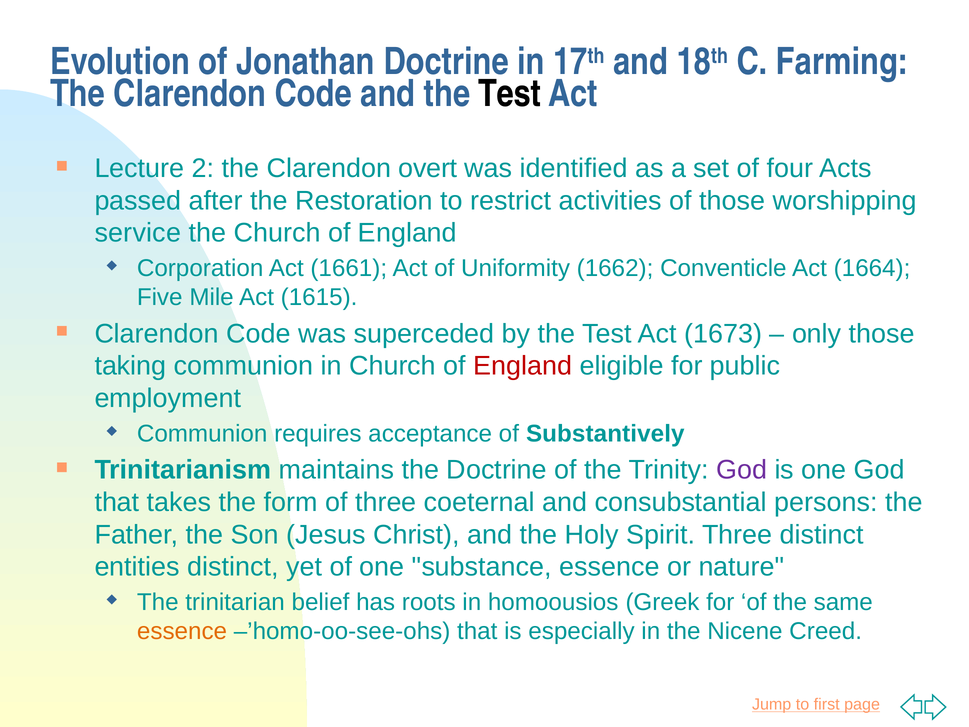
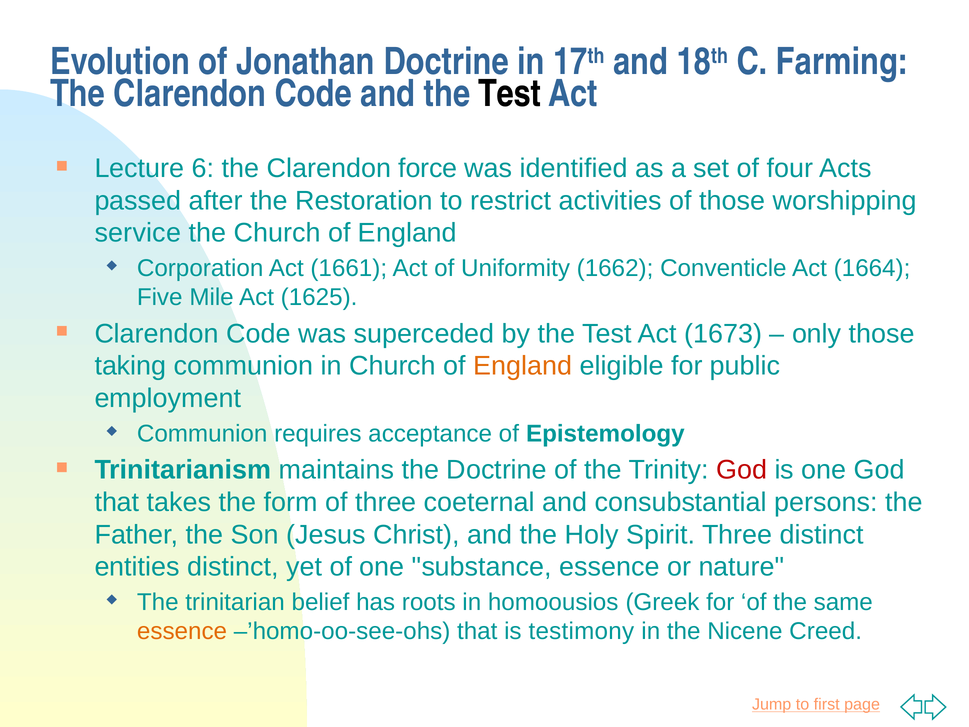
2: 2 -> 6
overt: overt -> force
1615: 1615 -> 1625
England at (523, 366) colour: red -> orange
Substantively: Substantively -> Epistemology
God at (742, 470) colour: purple -> red
especially: especially -> testimony
